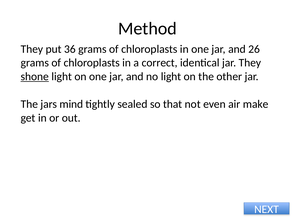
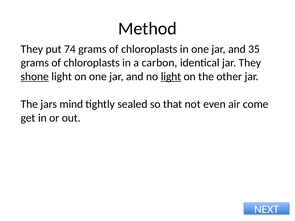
36: 36 -> 74
26: 26 -> 35
correct: correct -> carbon
light at (171, 77) underline: none -> present
make: make -> come
